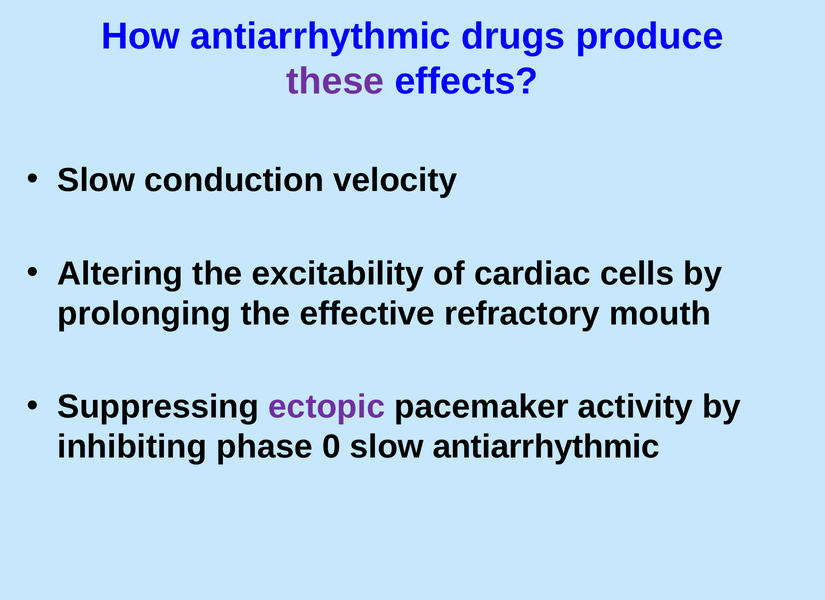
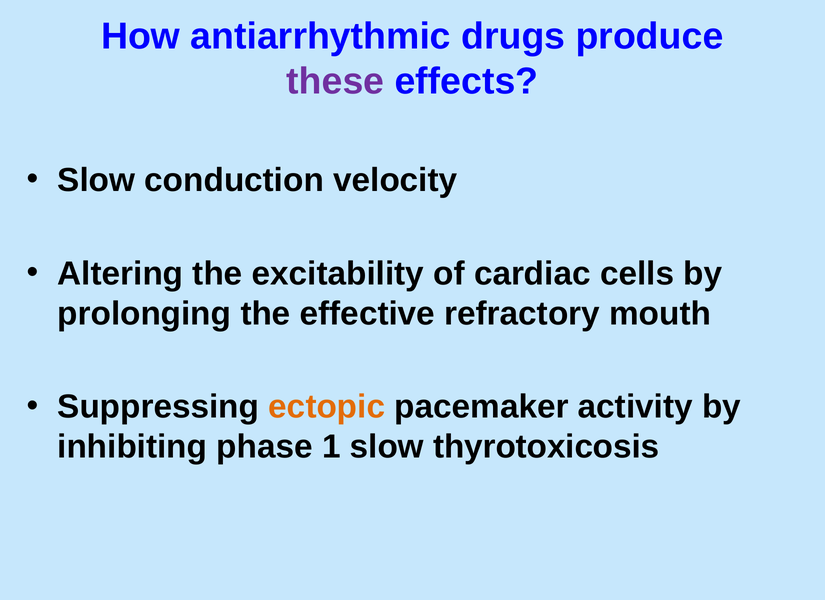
ectopic colour: purple -> orange
0: 0 -> 1
slow antiarrhythmic: antiarrhythmic -> thyrotoxicosis
